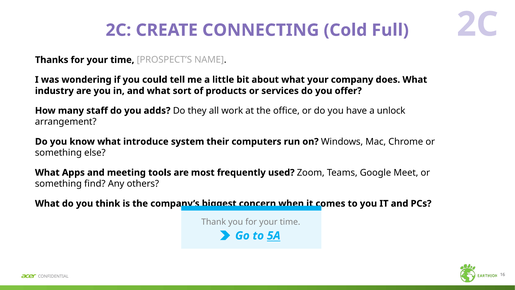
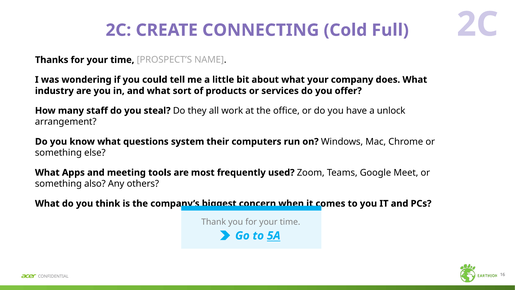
adds: adds -> steal
introduce: introduce -> questions
find: find -> also
